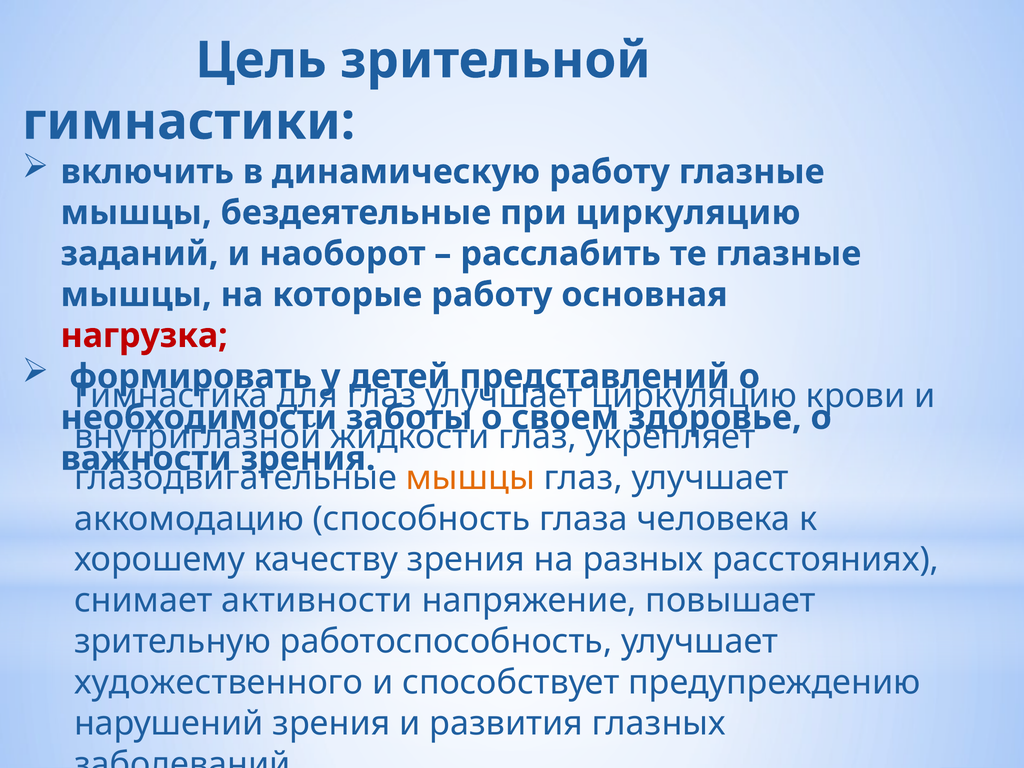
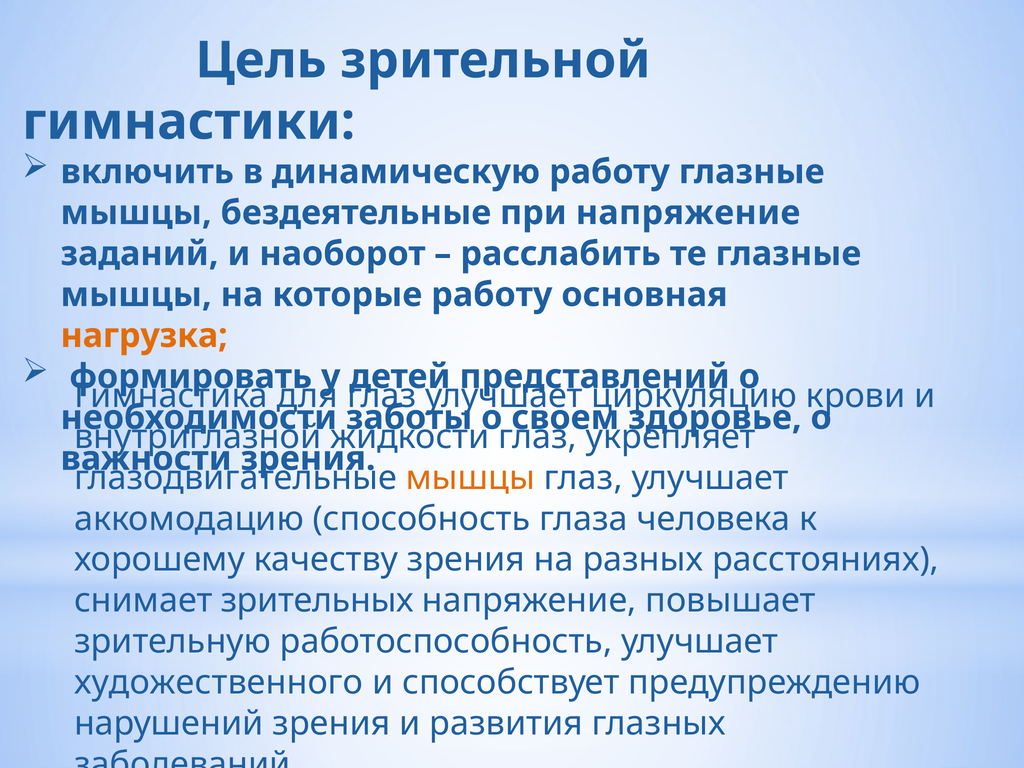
при циркуляцию: циркуляцию -> напряжение
нагрузка colour: red -> orange
активности: активности -> зрительных
